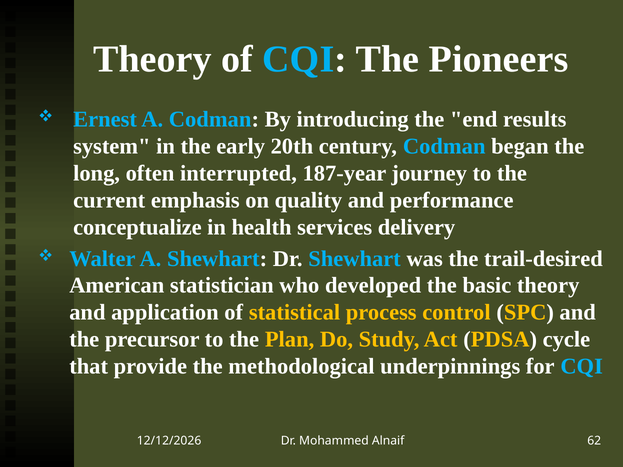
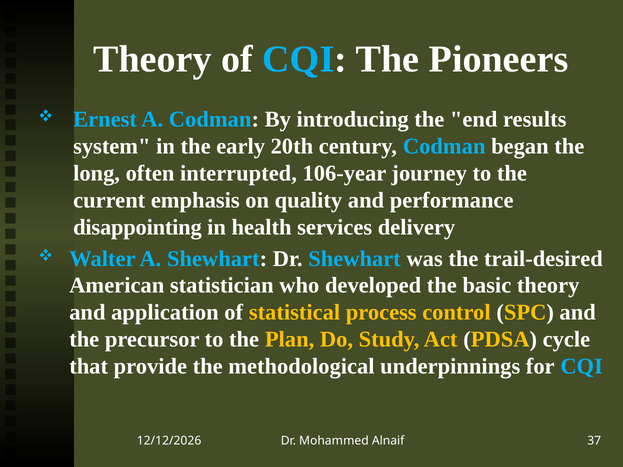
187-year: 187-year -> 106-year
conceptualize: conceptualize -> disappointing
62: 62 -> 37
